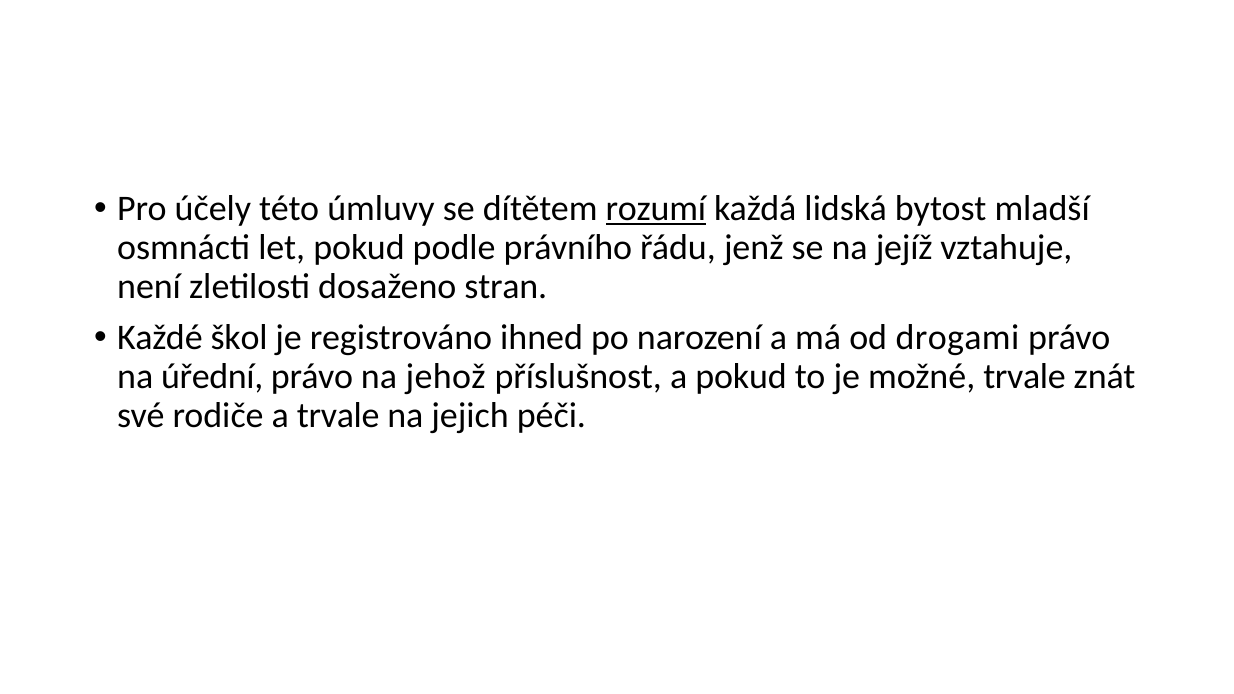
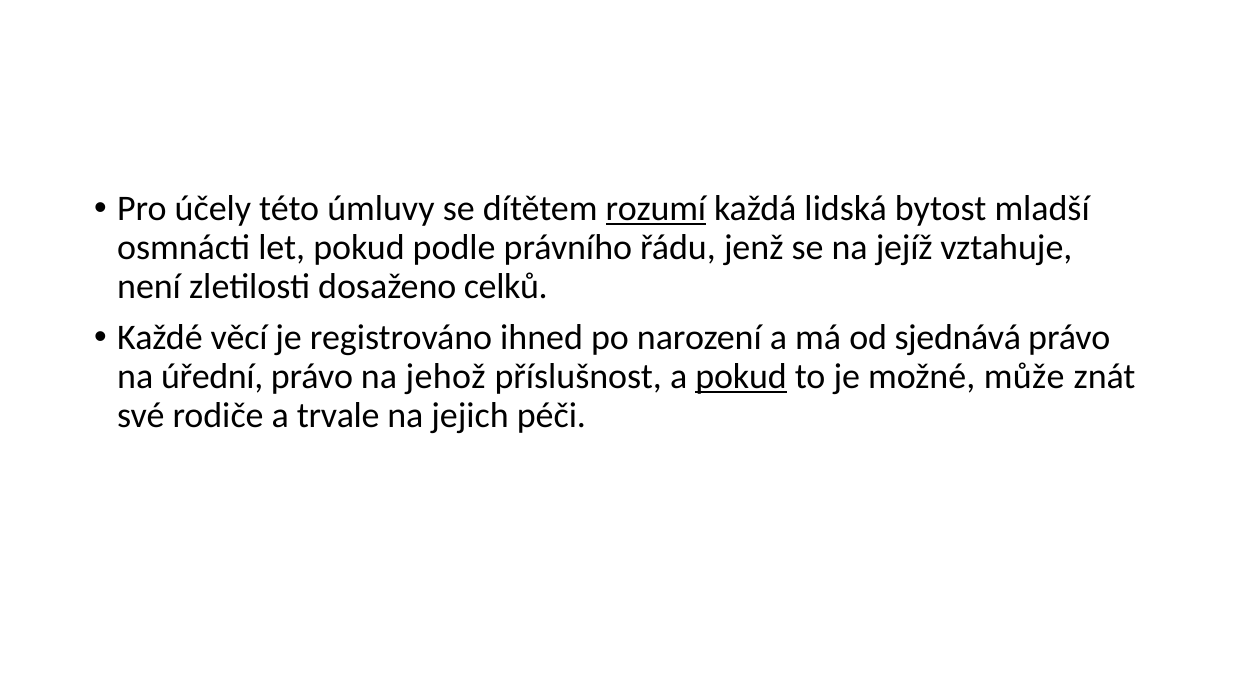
stran: stran -> celků
škol: škol -> věcí
drogami: drogami -> sjednává
pokud at (741, 377) underline: none -> present
možné trvale: trvale -> může
